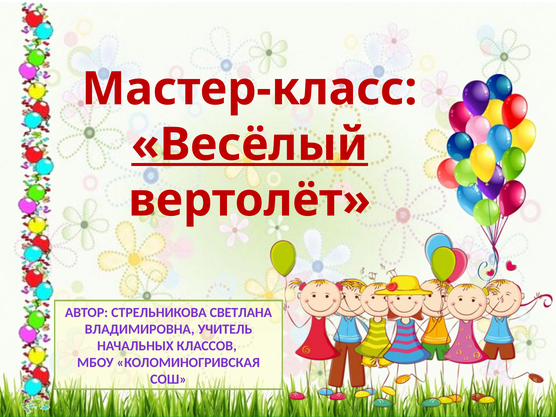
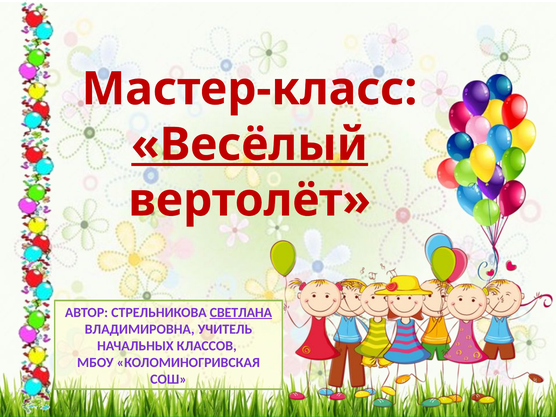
СВЕТЛАНА underline: none -> present
